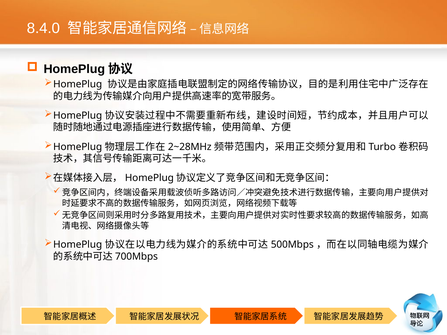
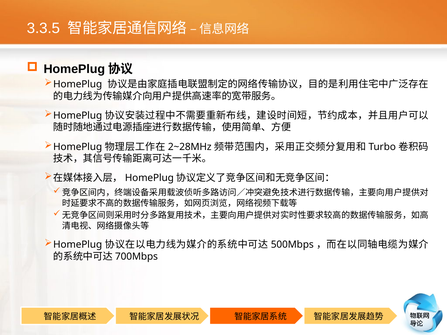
8.4.0: 8.4.0 -> 3.3.5
